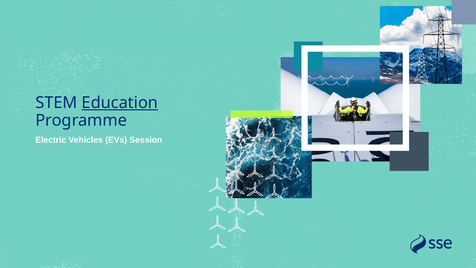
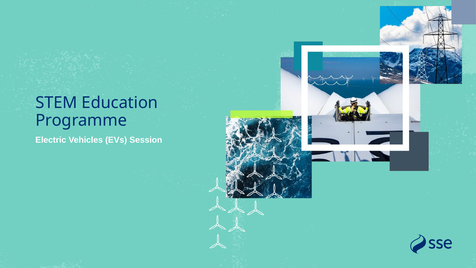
Education underline: present -> none
